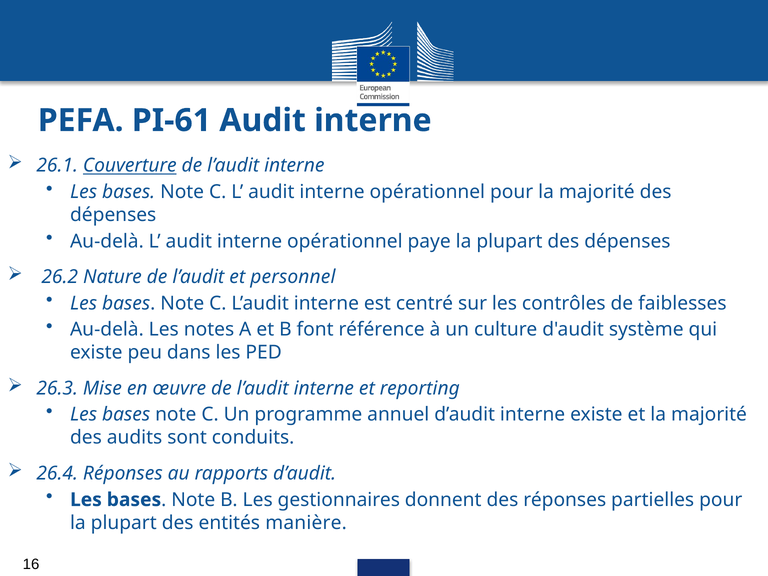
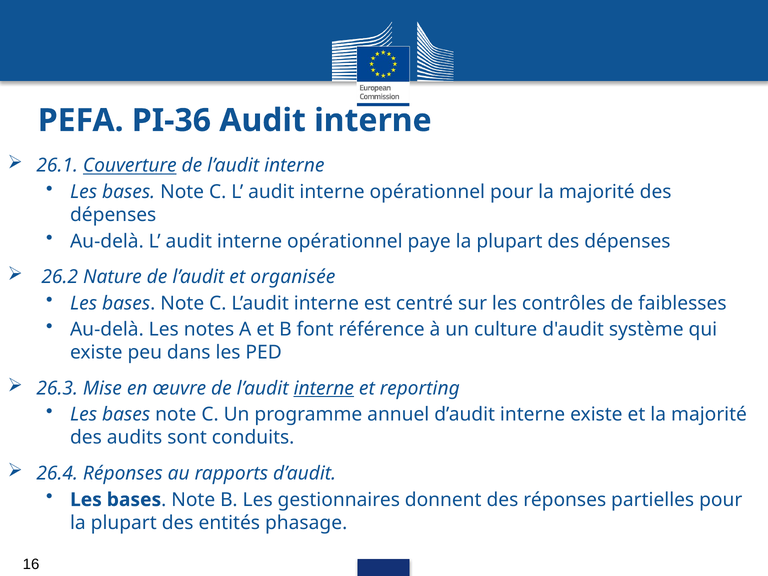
PI-61: PI-61 -> PI-36
personnel: personnel -> organisée
interne at (324, 388) underline: none -> present
manière: manière -> phasage
